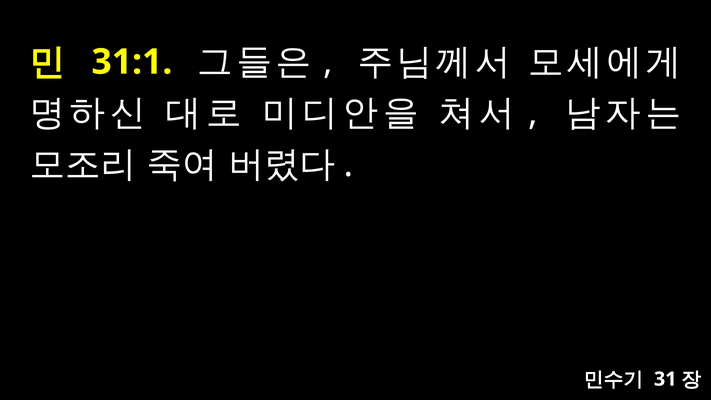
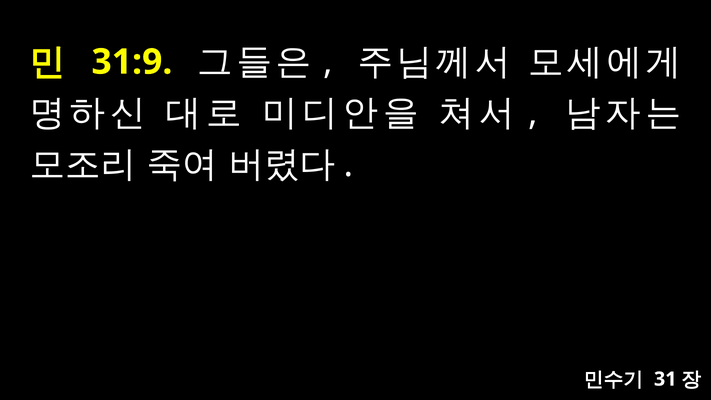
31:1: 31:1 -> 31:9
